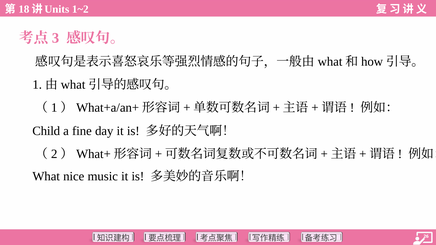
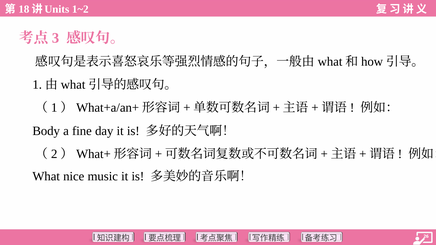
Child: Child -> Body
